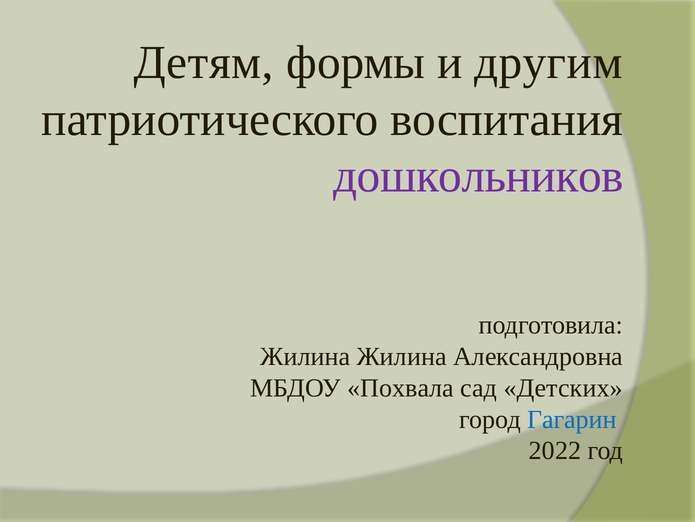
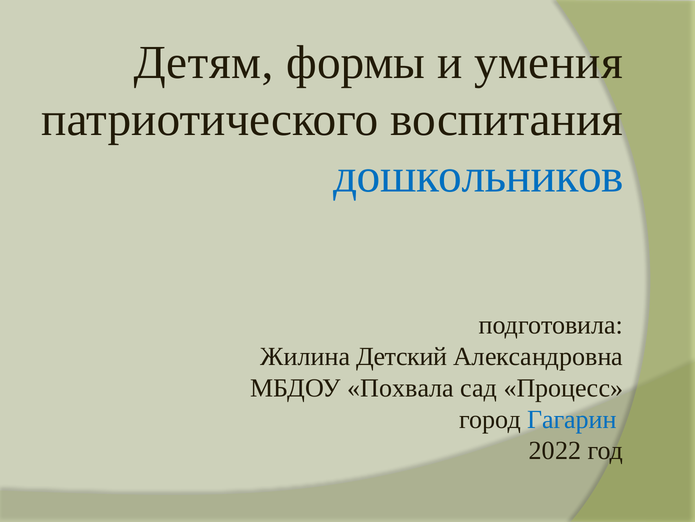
другим: другим -> умения
дошкольников colour: purple -> blue
Жилина Жилина: Жилина -> Детский
Детских: Детских -> Процесс
